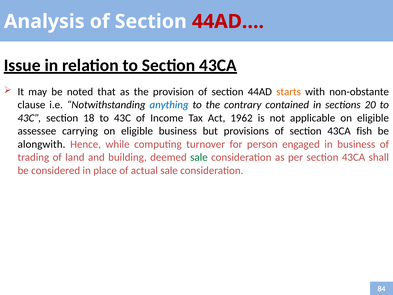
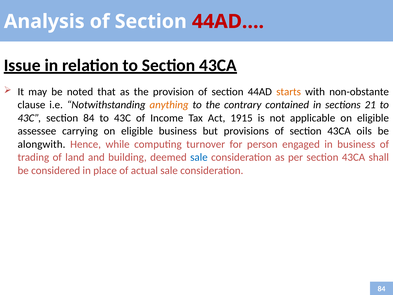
anything colour: blue -> orange
20: 20 -> 21
section 18: 18 -> 84
1962: 1962 -> 1915
fish: fish -> oils
sale at (199, 157) colour: green -> blue
